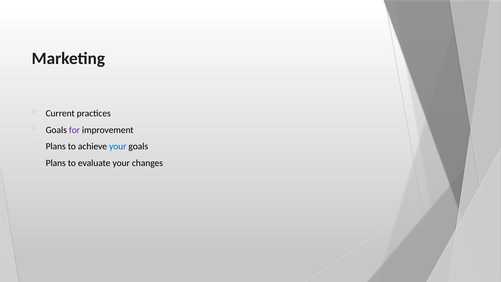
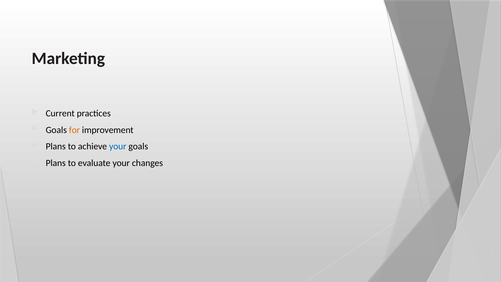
for colour: purple -> orange
